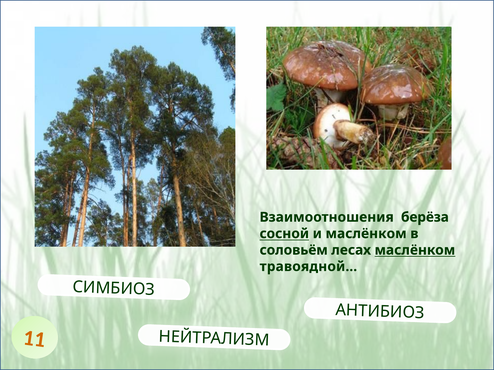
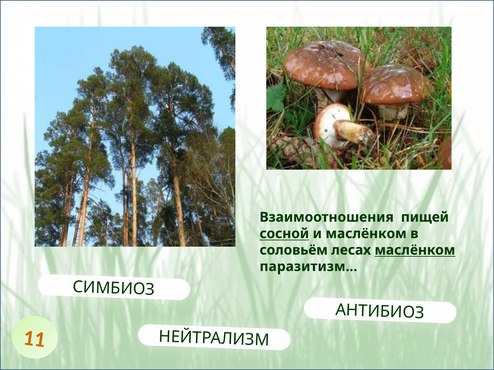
берёза: берёза -> пищей
травоядной…: травоядной… -> паразитизм…
